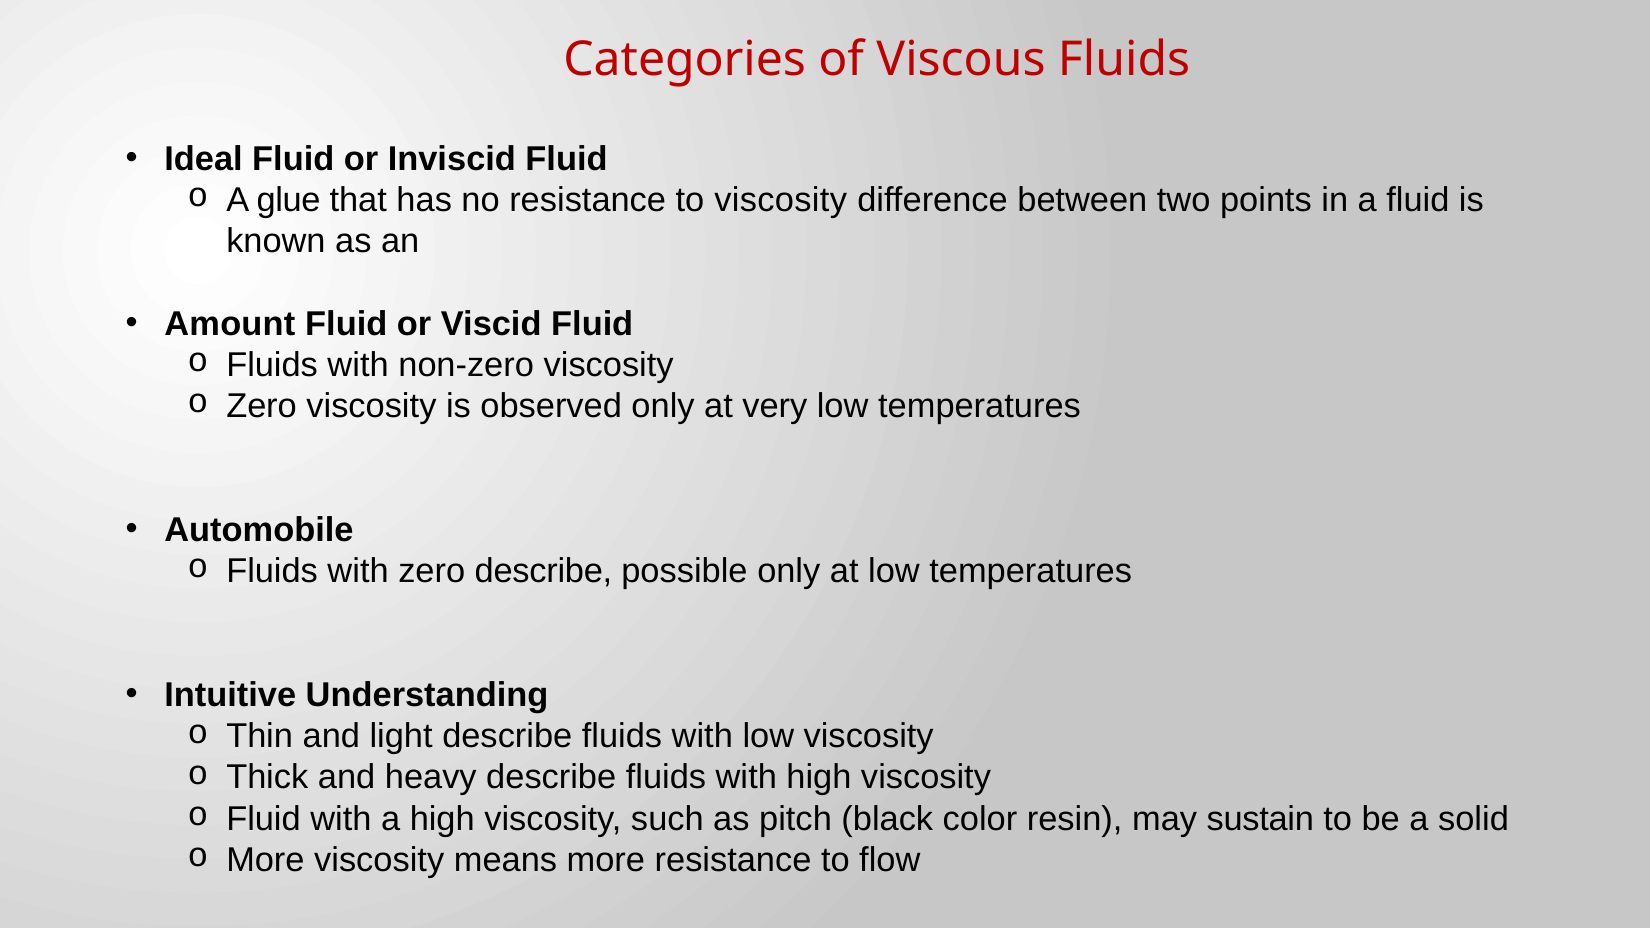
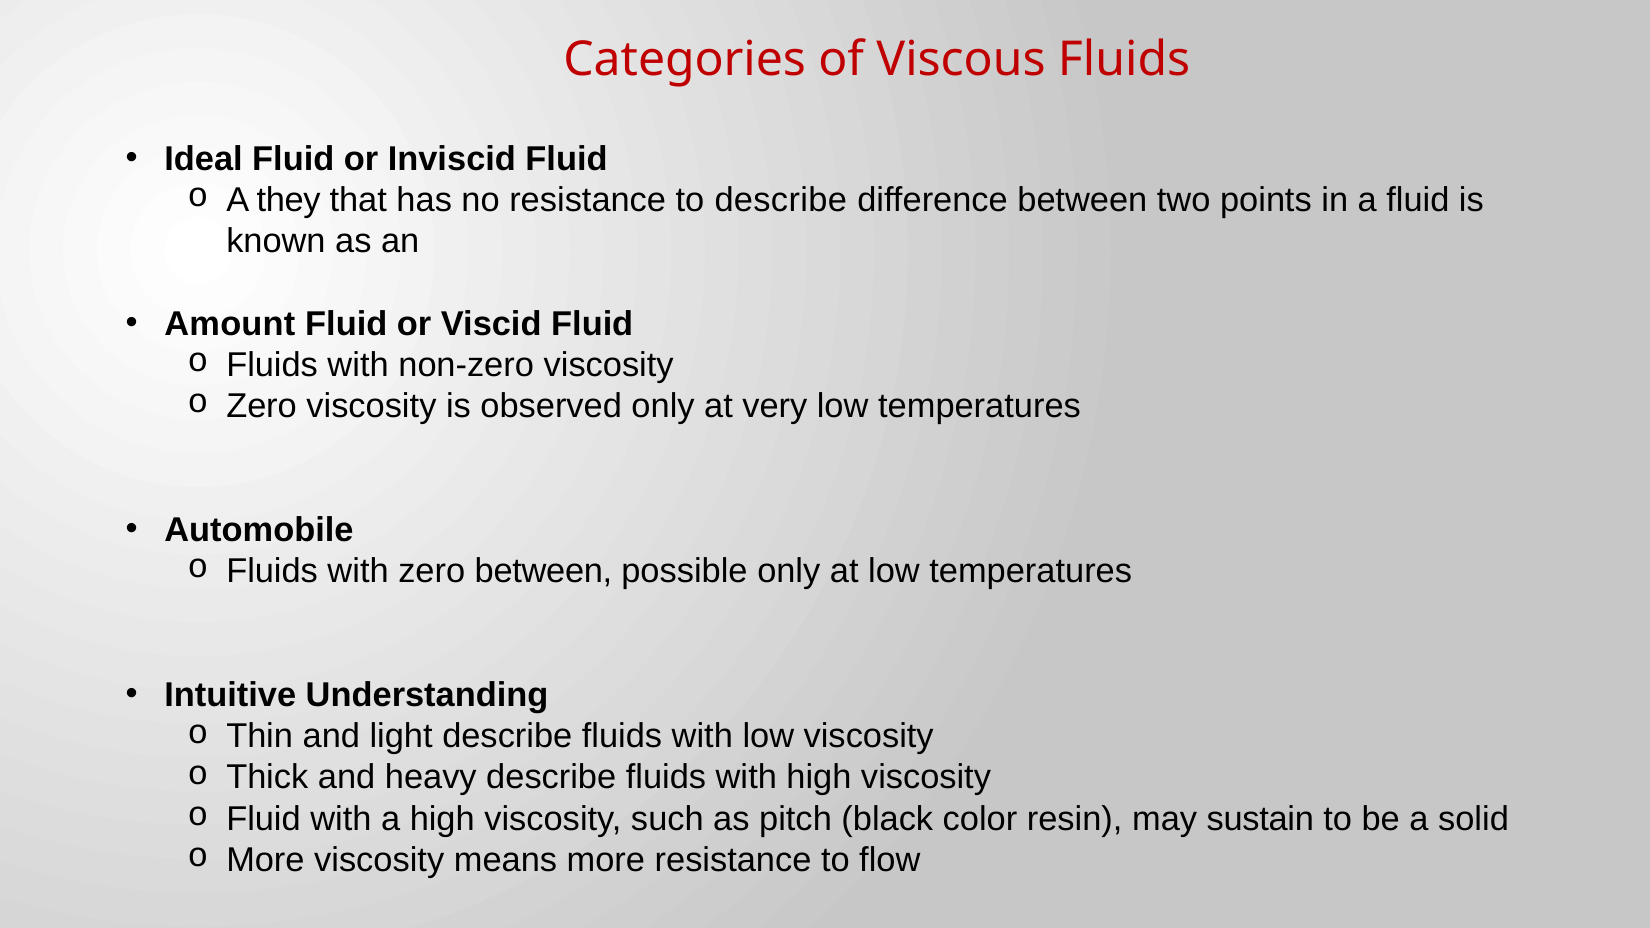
glue: glue -> they
to viscosity: viscosity -> describe
zero describe: describe -> between
